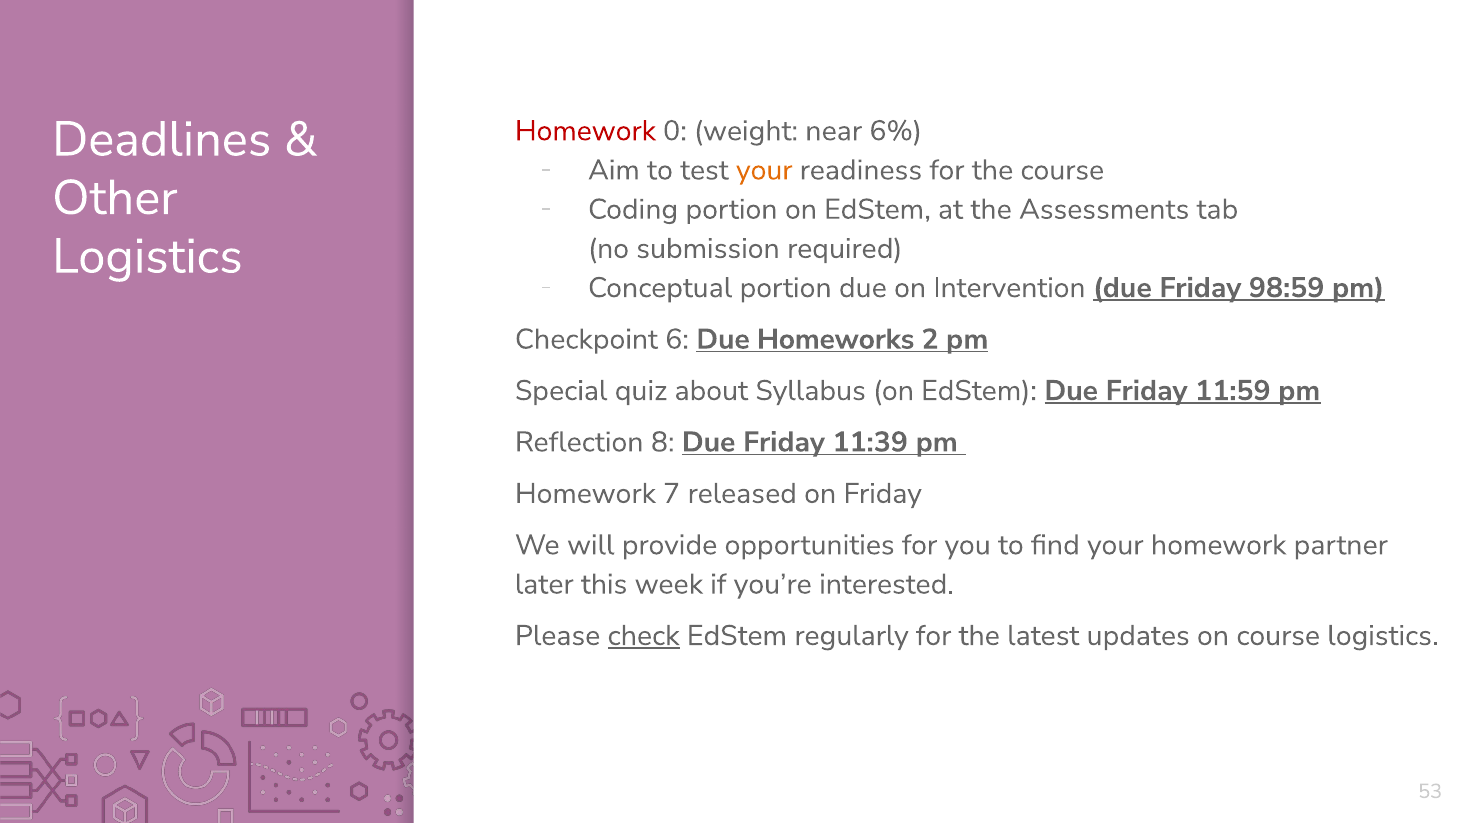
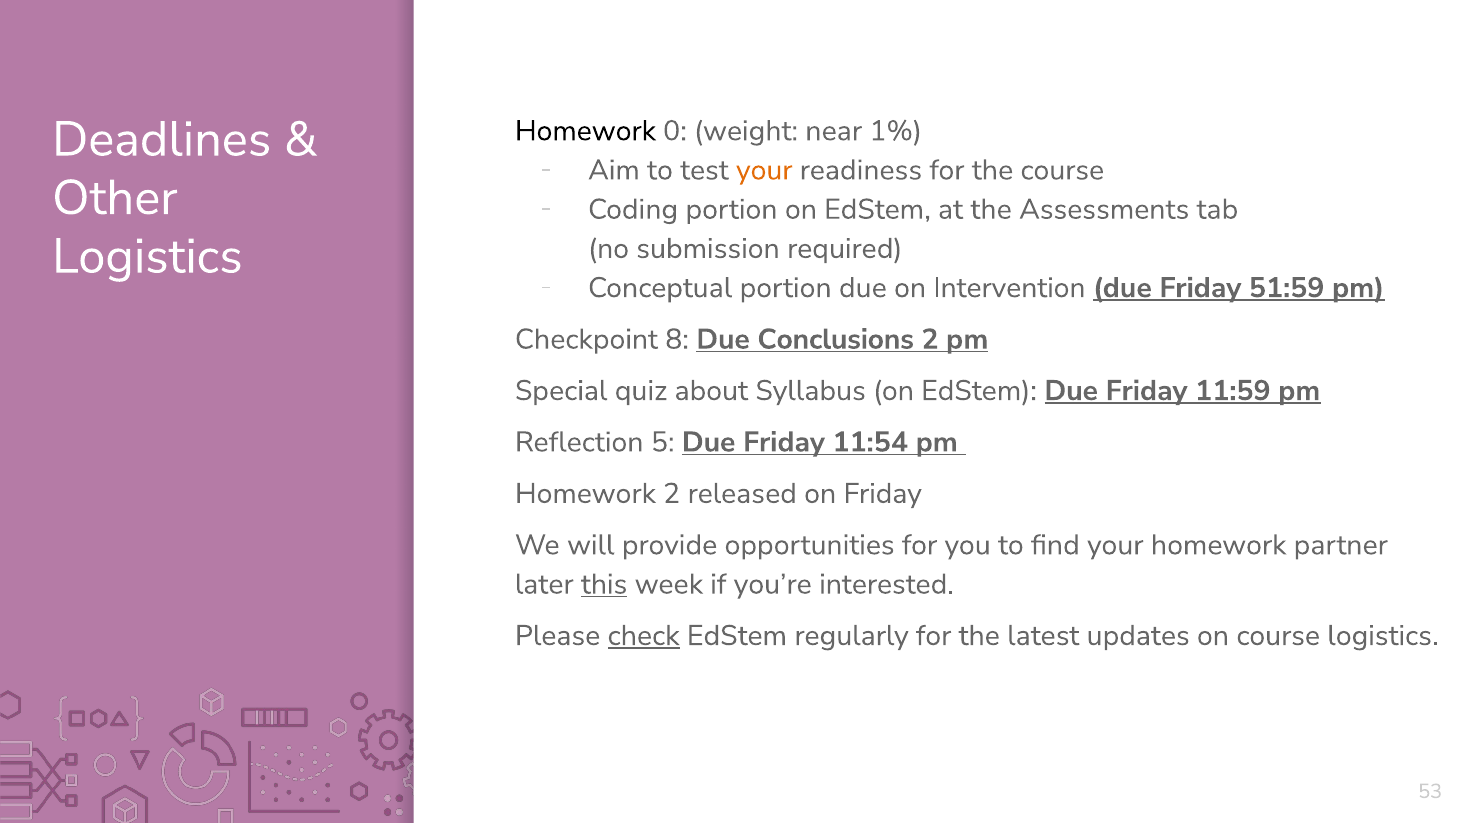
Homework at (585, 131) colour: red -> black
6%: 6% -> 1%
98:59: 98:59 -> 51:59
6: 6 -> 8
Homeworks: Homeworks -> Conclusions
8: 8 -> 5
11:39: 11:39 -> 11:54
Homework 7: 7 -> 2
this underline: none -> present
